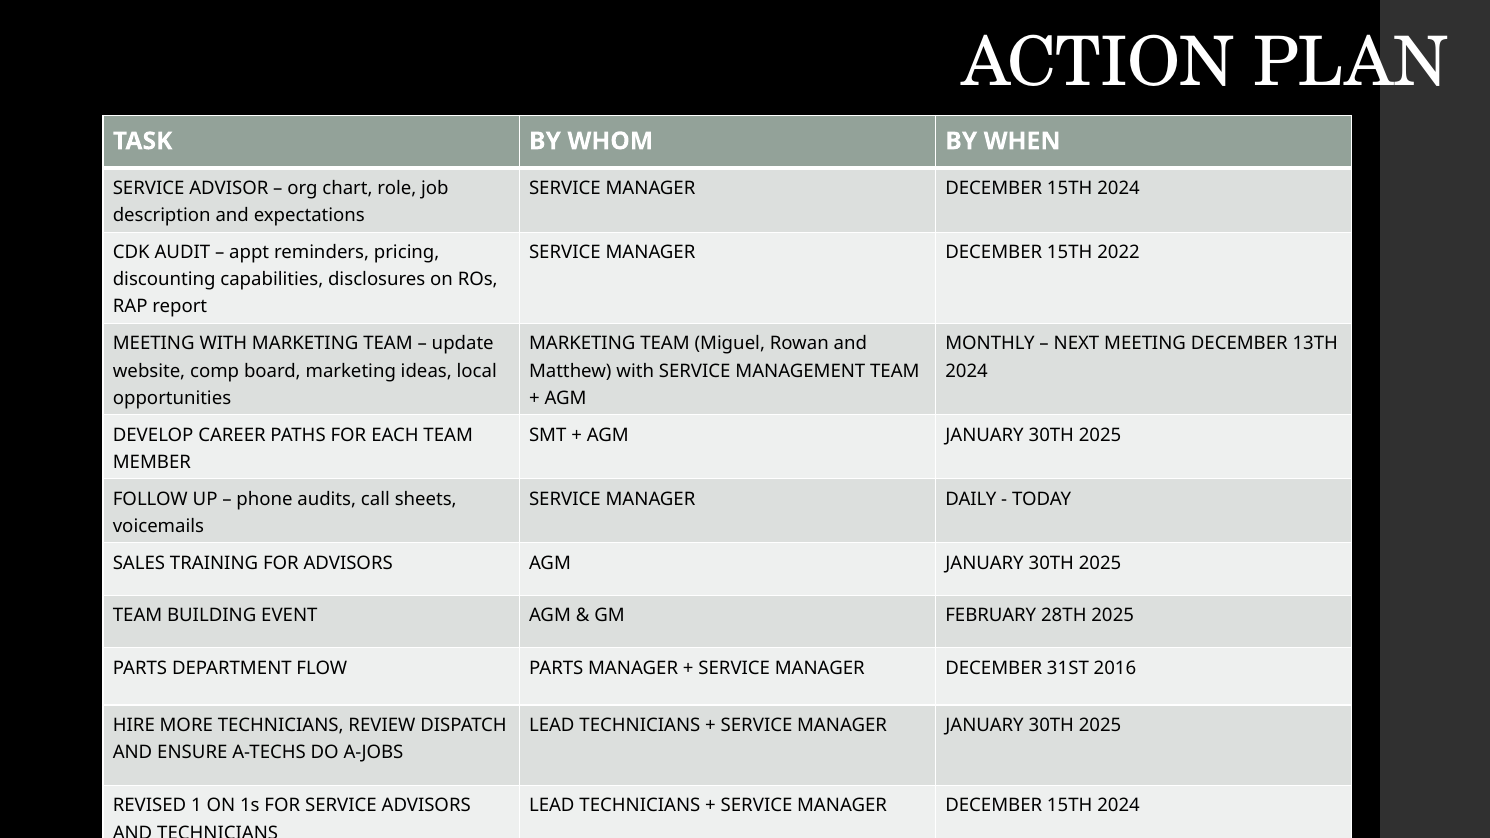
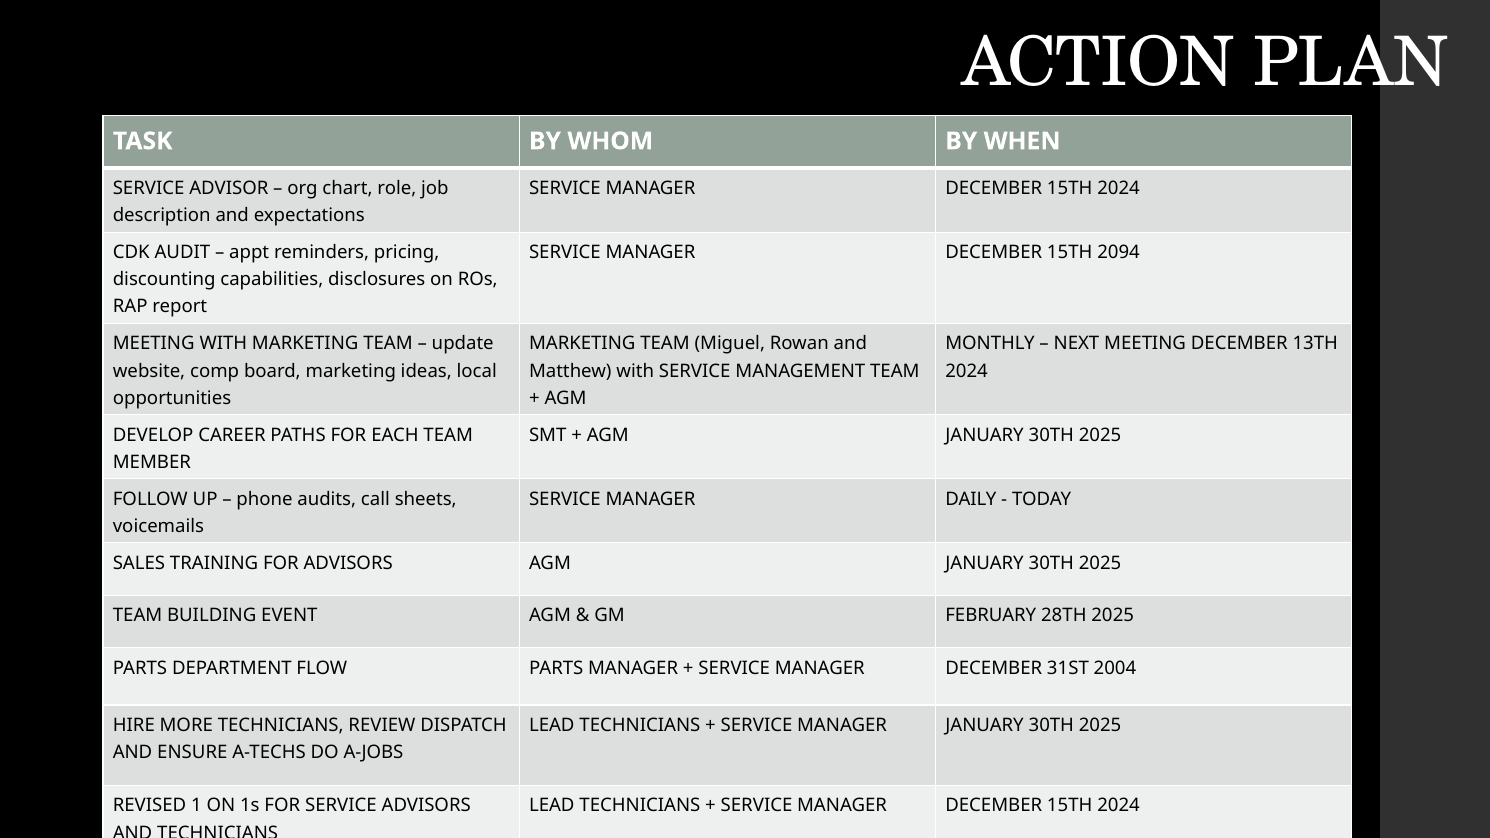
2022: 2022 -> 2094
2016: 2016 -> 2004
